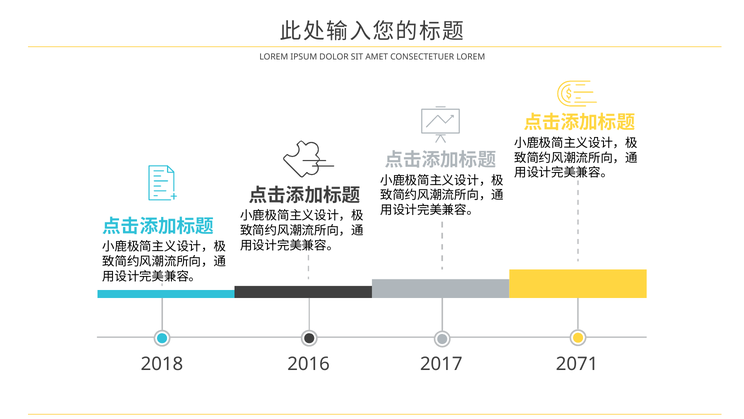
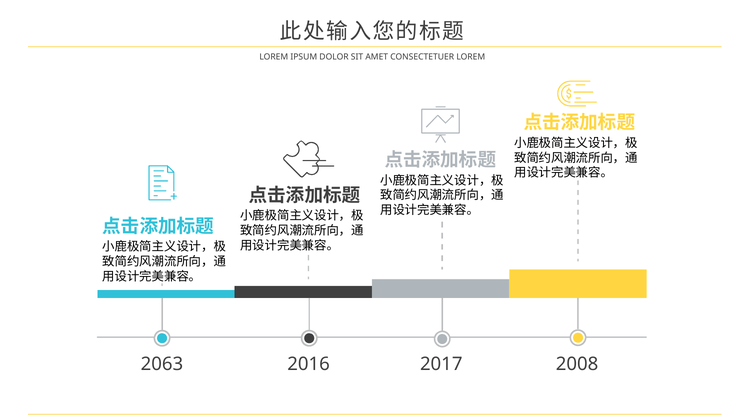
2018: 2018 -> 2063
2071: 2071 -> 2008
